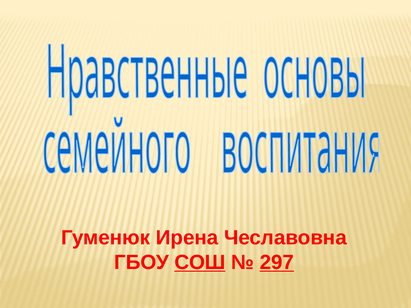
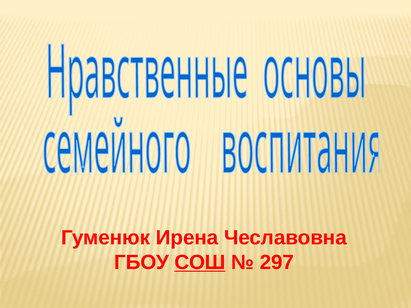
297 underline: present -> none
